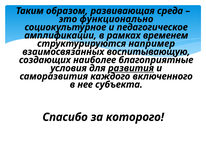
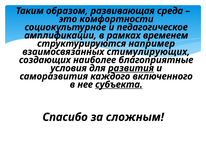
функционально: функционально -> комфортности
воспитывающую: воспитывающую -> стимулирующих
субъекта underline: none -> present
которого: которого -> сложным
